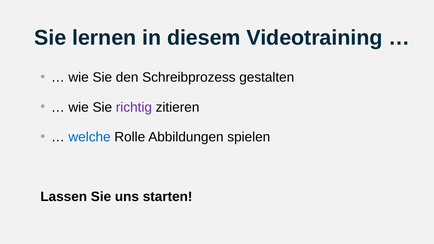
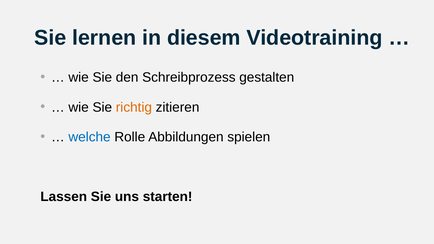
richtig colour: purple -> orange
